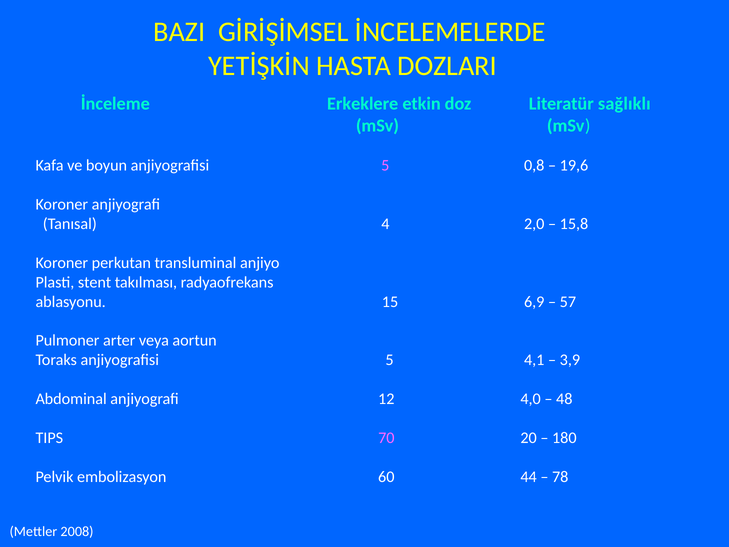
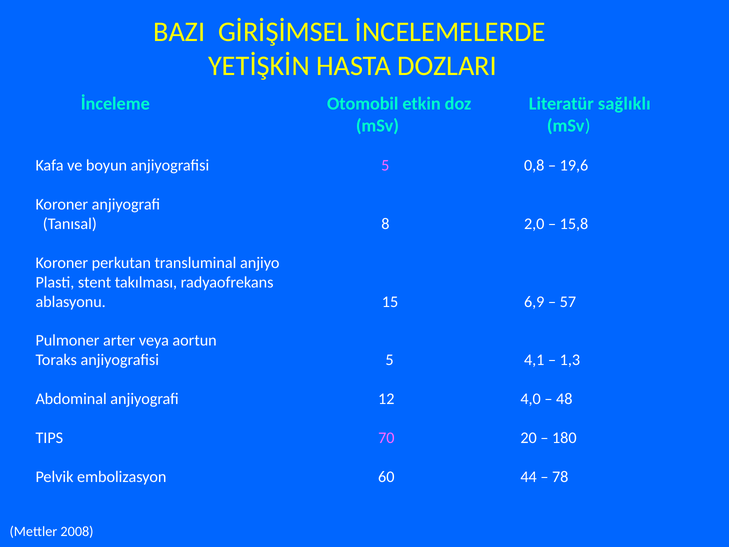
Erkeklere: Erkeklere -> Otomobil
4: 4 -> 8
3,9: 3,9 -> 1,3
